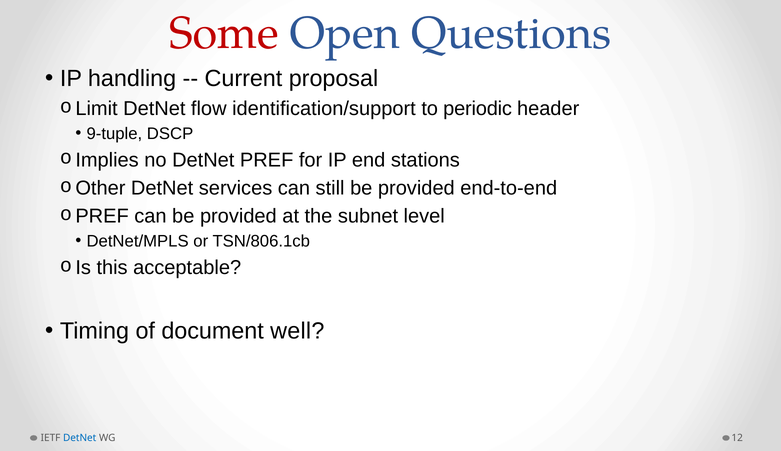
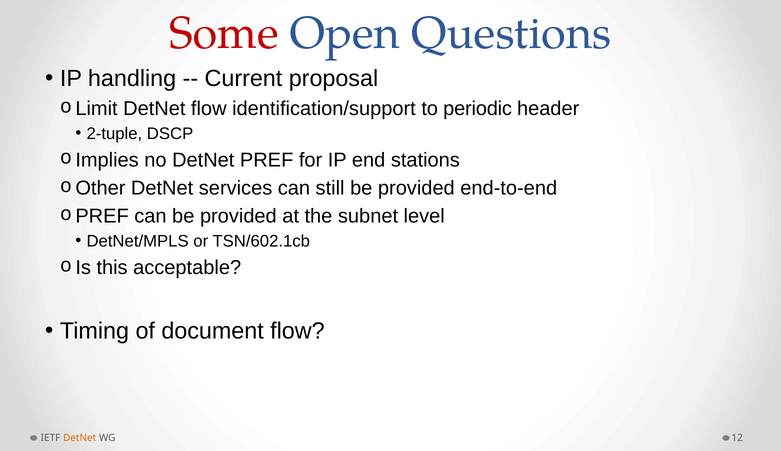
9-tuple: 9-tuple -> 2-tuple
TSN/806.1cb: TSN/806.1cb -> TSN/602.1cb
document well: well -> flow
DetNet at (80, 437) colour: blue -> orange
